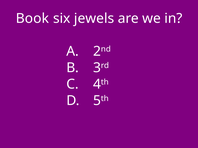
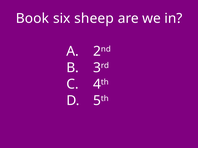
jewels: jewels -> sheep
